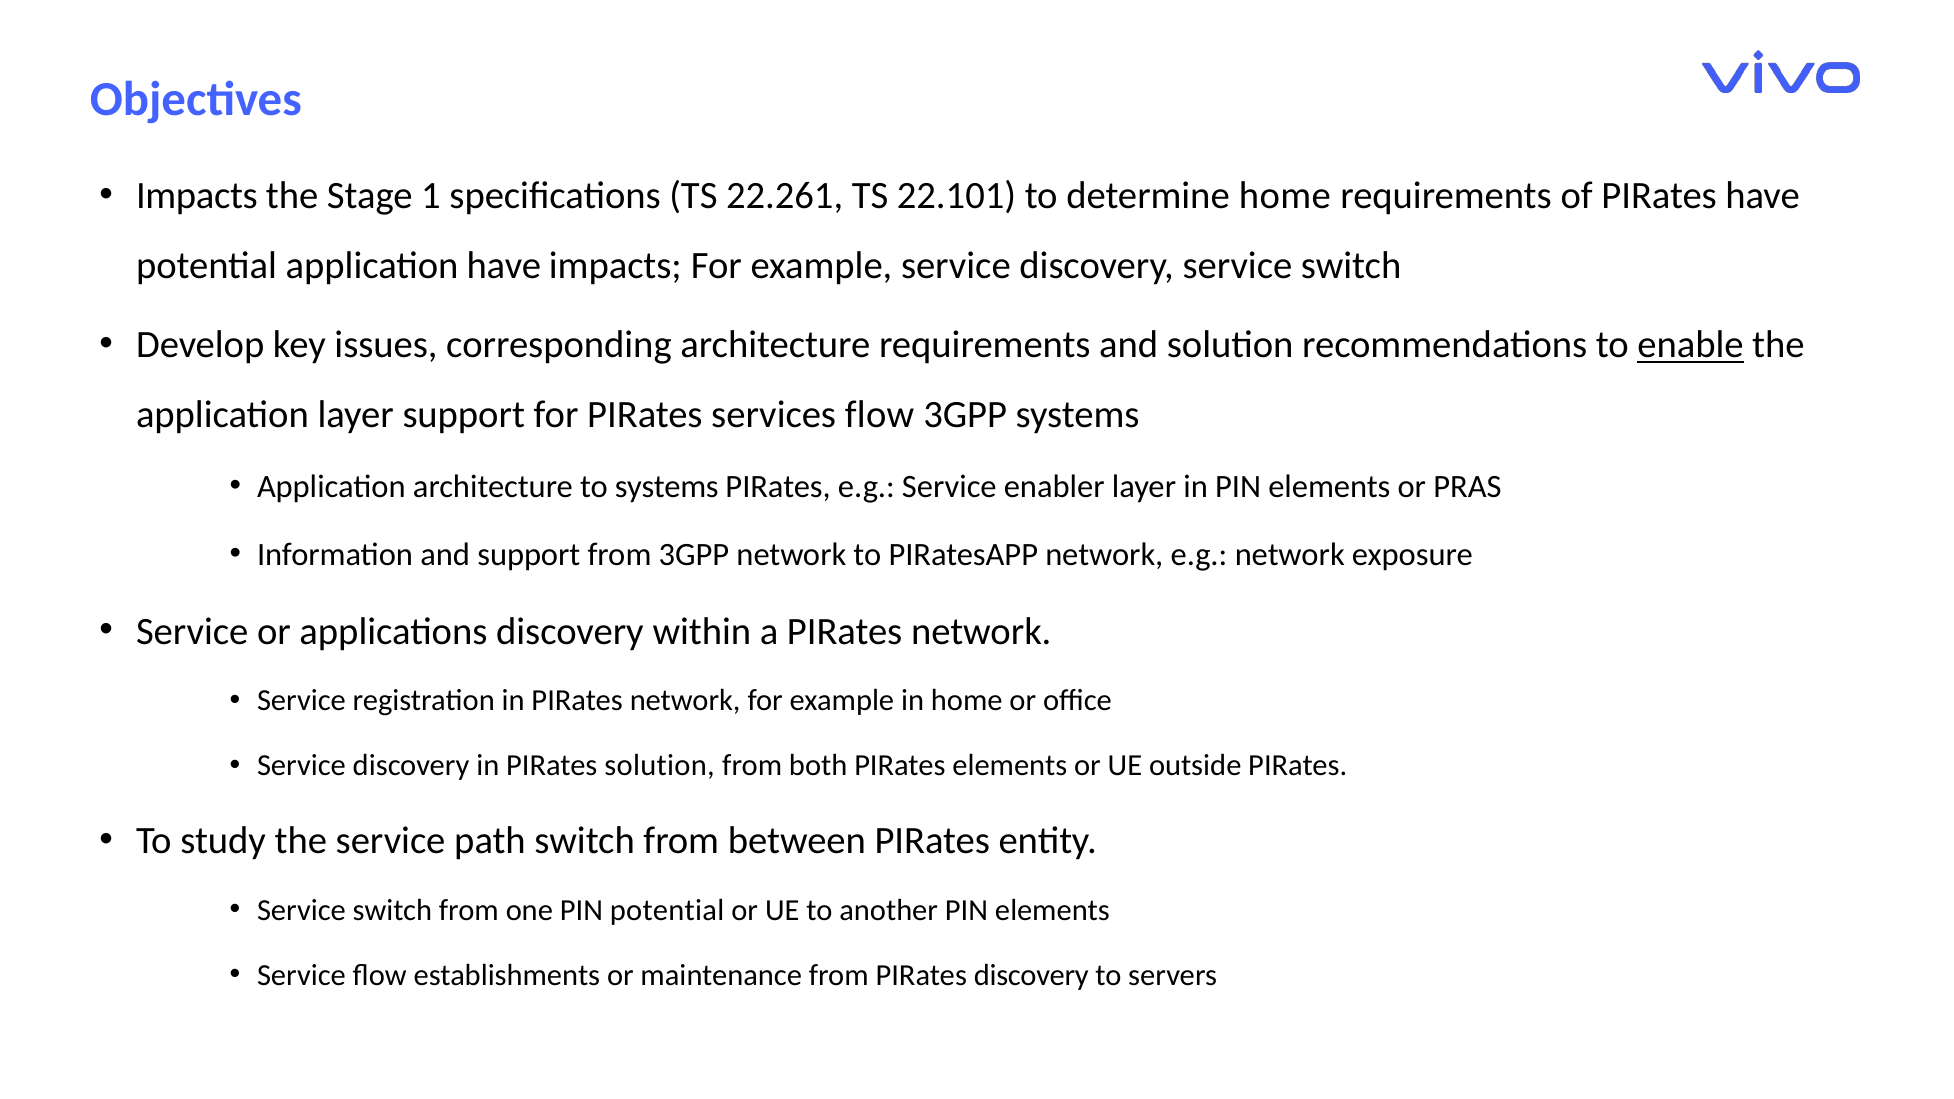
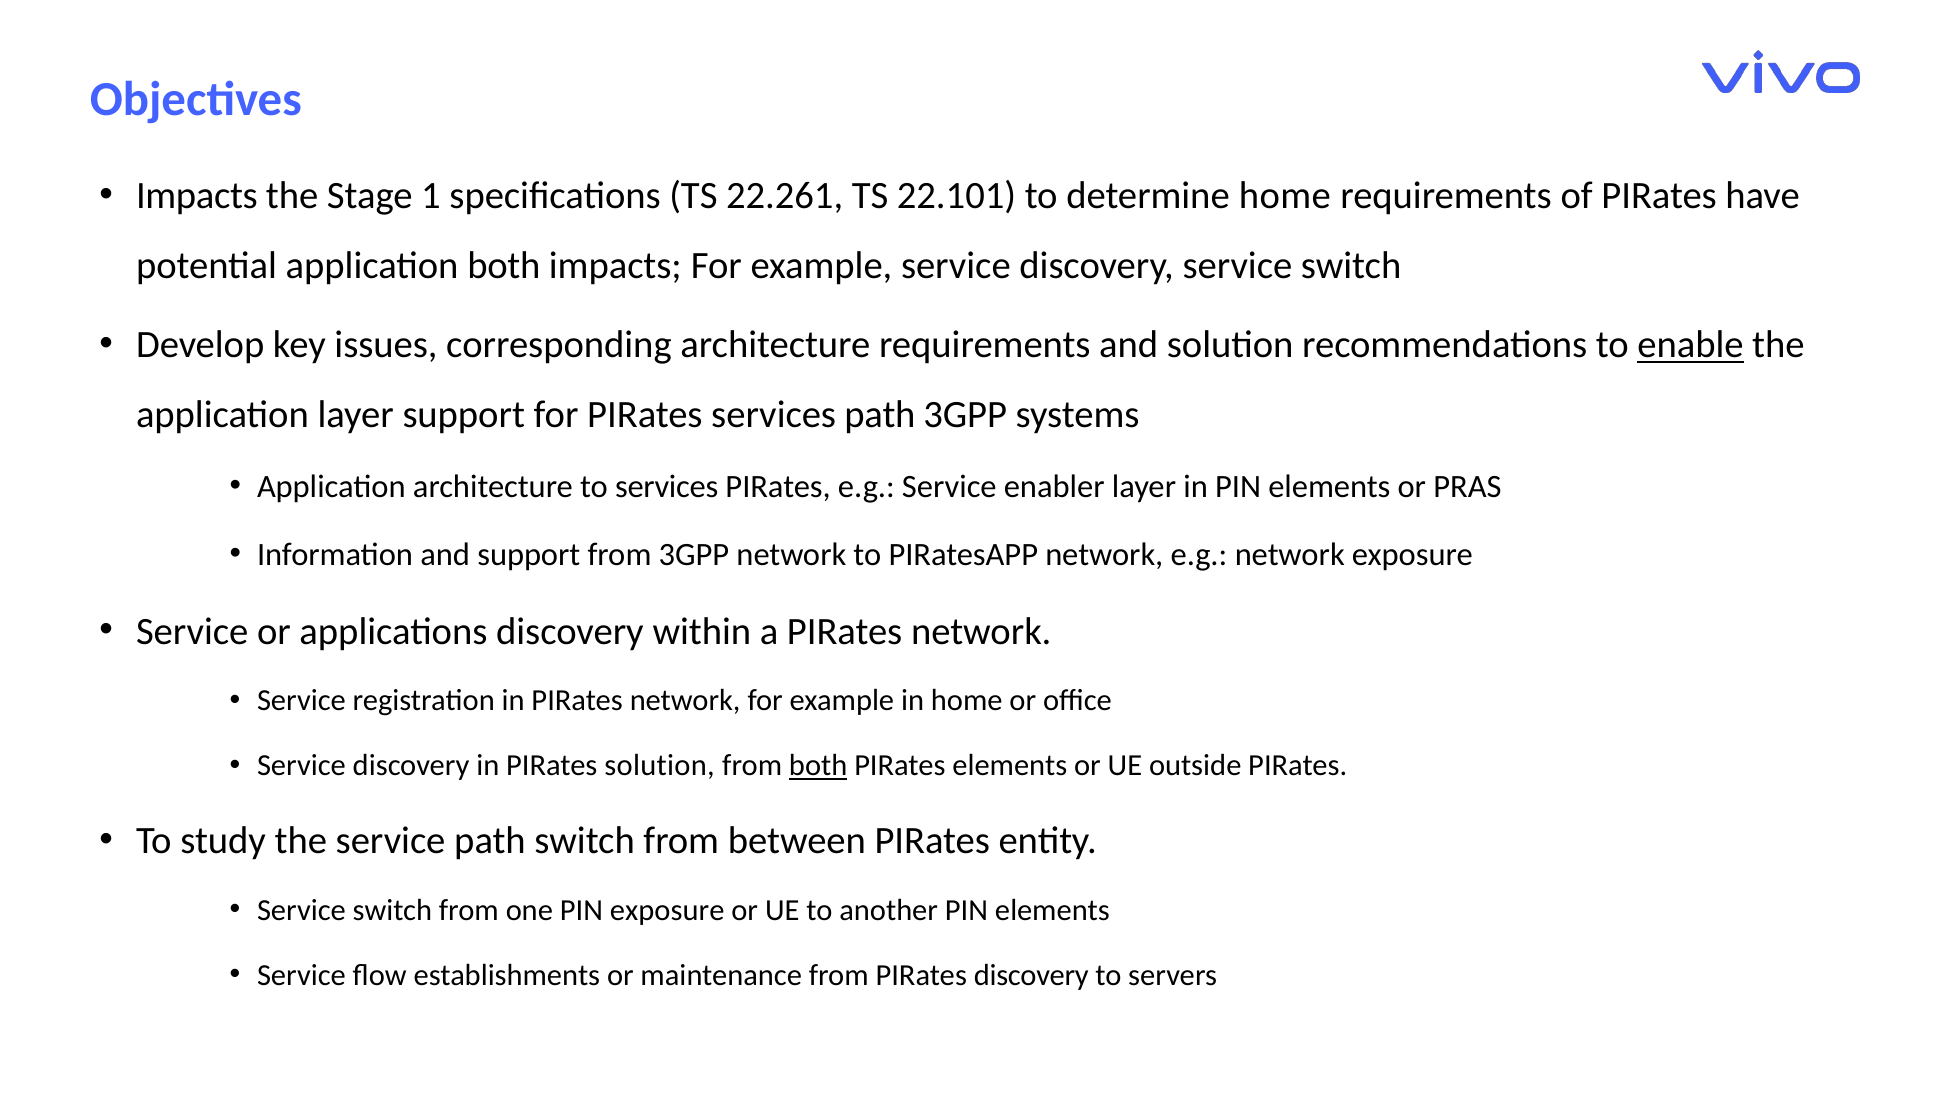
application have: have -> both
services flow: flow -> path
to systems: systems -> services
both at (818, 766) underline: none -> present
PIN potential: potential -> exposure
